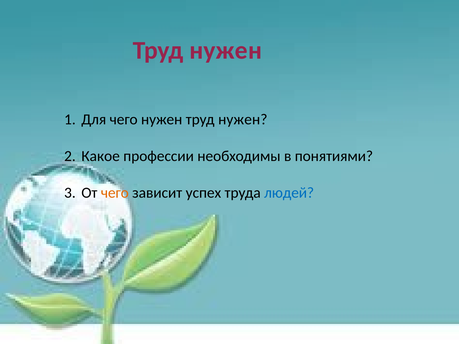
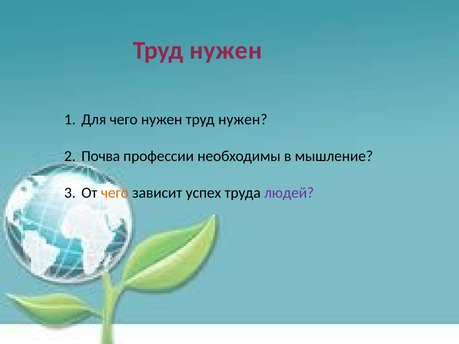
Какое: Какое -> Почва
понятиями: понятиями -> мышление
людей colour: blue -> purple
